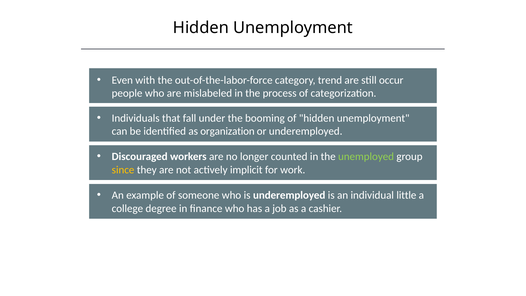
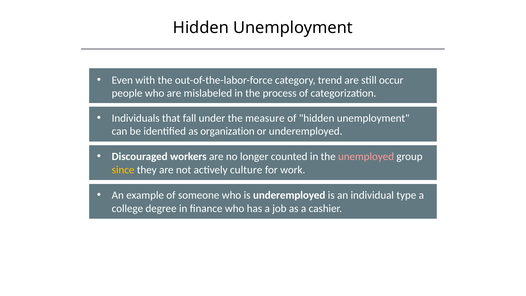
booming: booming -> measure
unemployed colour: light green -> pink
implicit: implicit -> culture
little: little -> type
